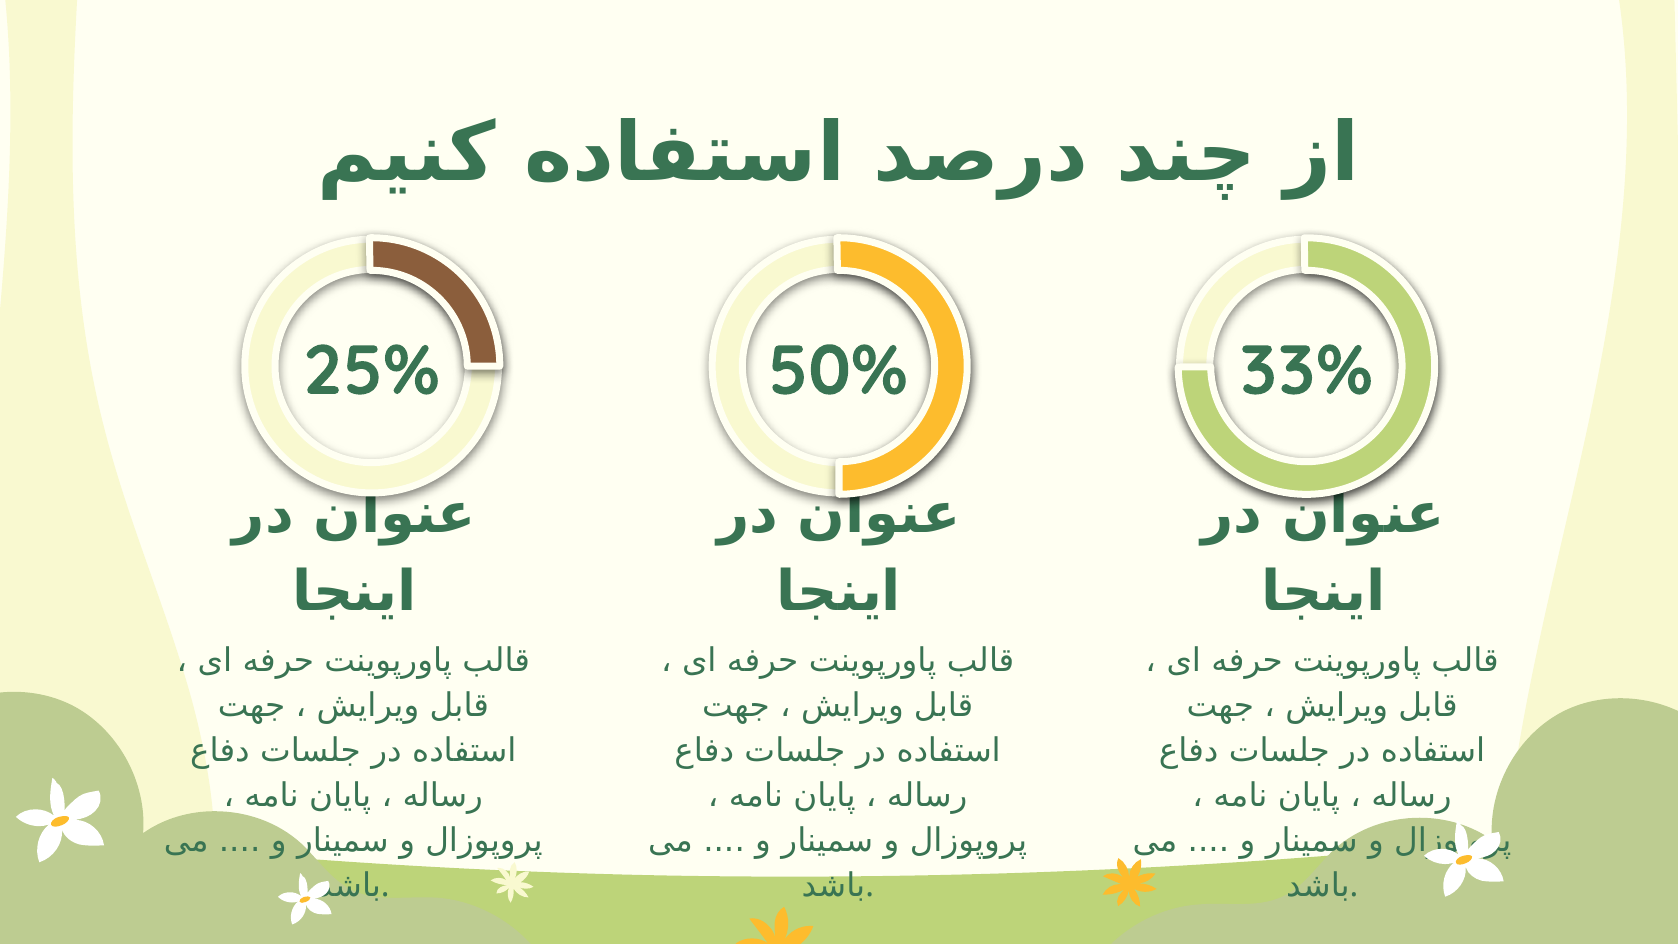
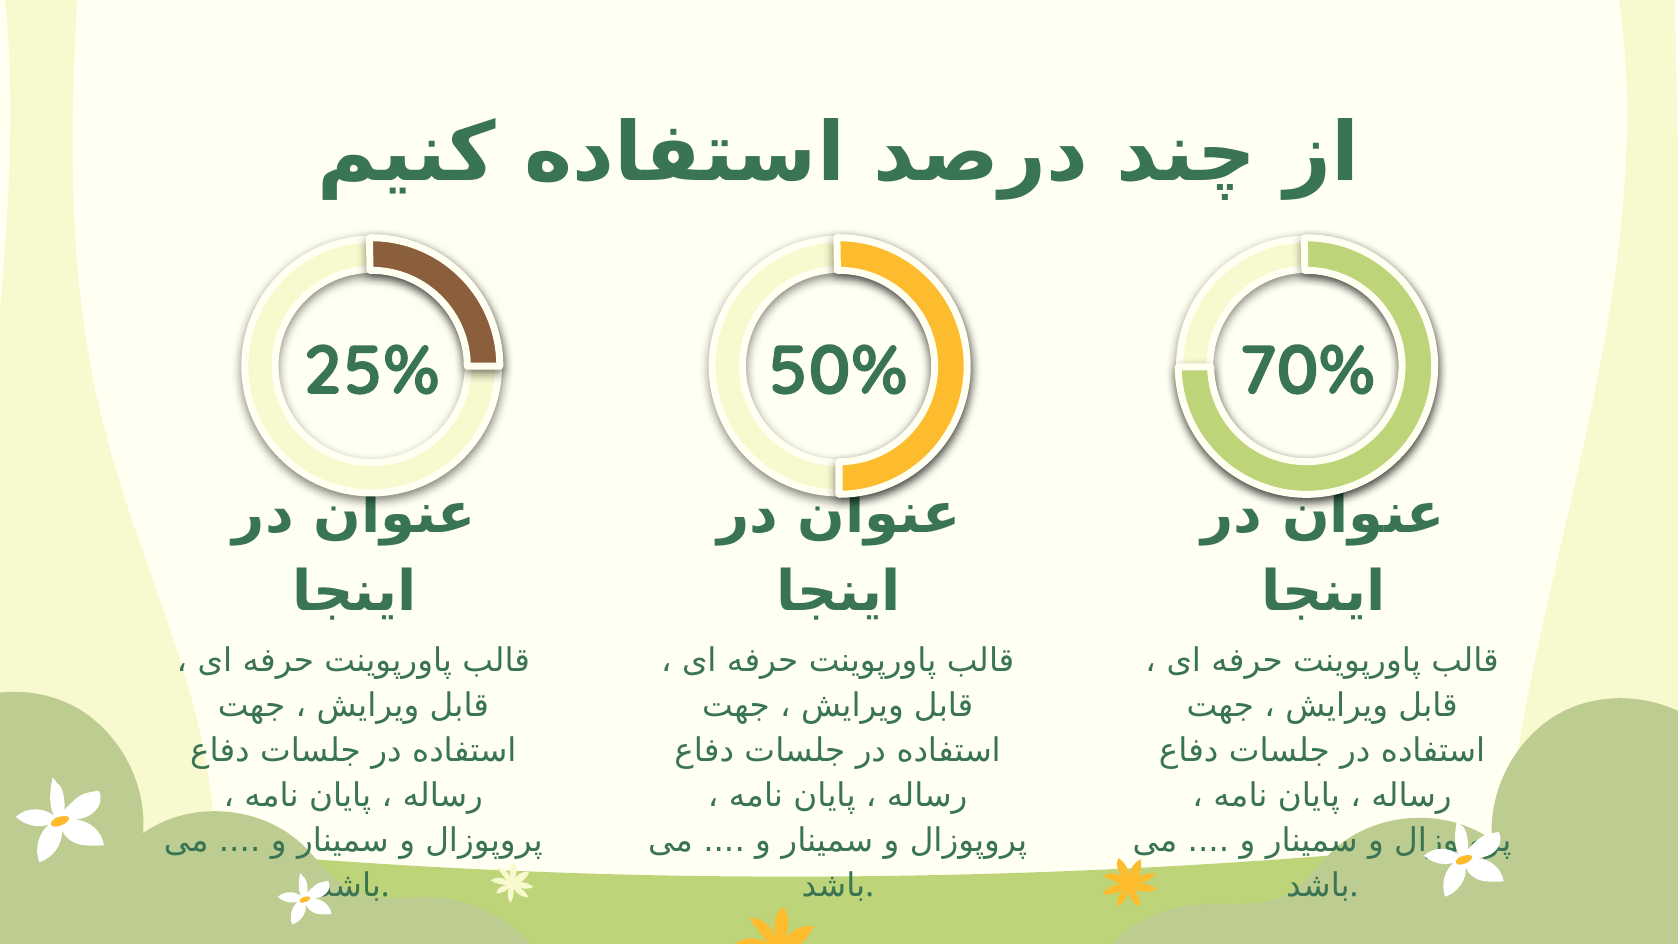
33%: 33% -> 70%
